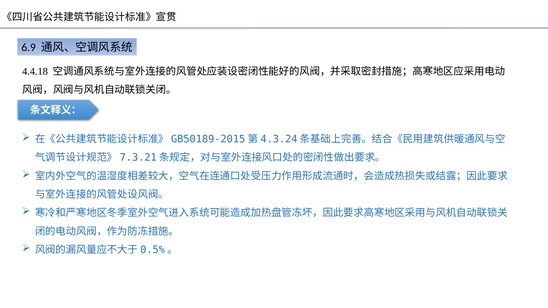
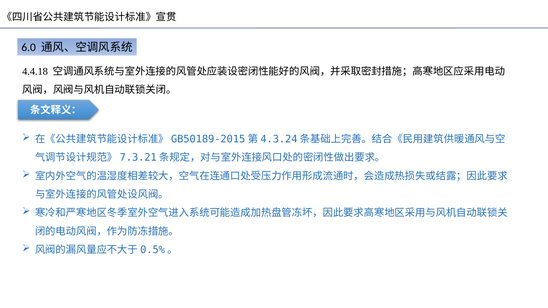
6.9: 6.9 -> 6.0
